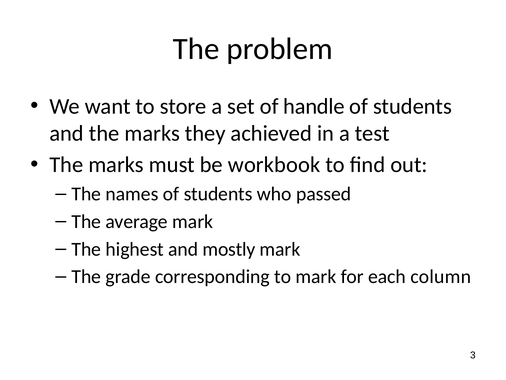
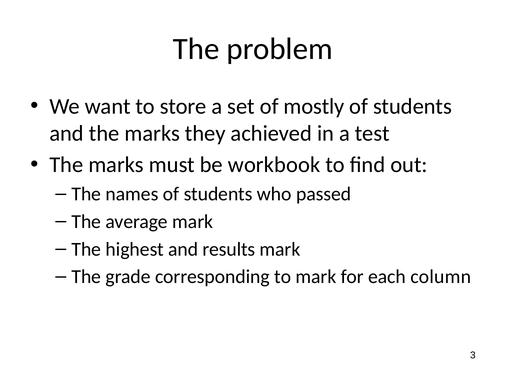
handle: handle -> mostly
mostly: mostly -> results
